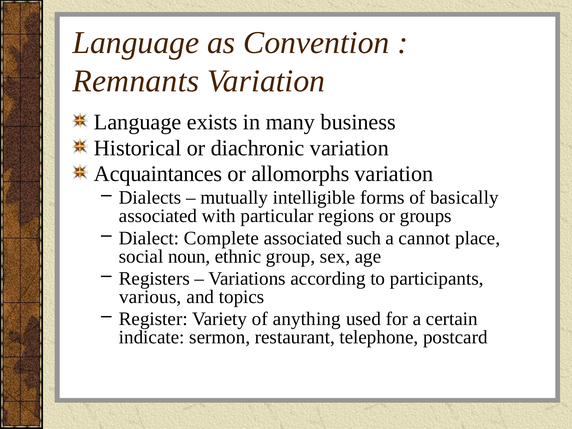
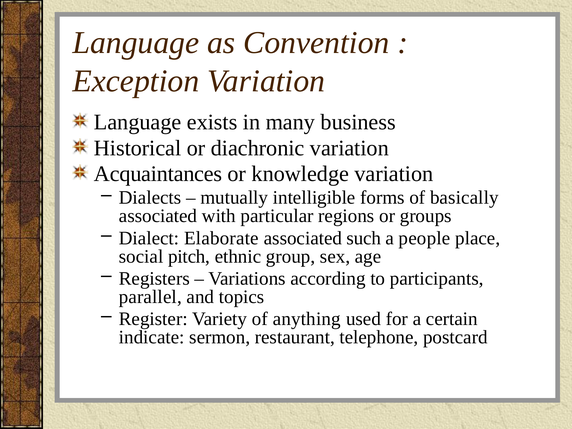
Remnants: Remnants -> Exception
allomorphs: allomorphs -> knowledge
Complete: Complete -> Elaborate
cannot: cannot -> people
noun: noun -> pitch
various: various -> parallel
